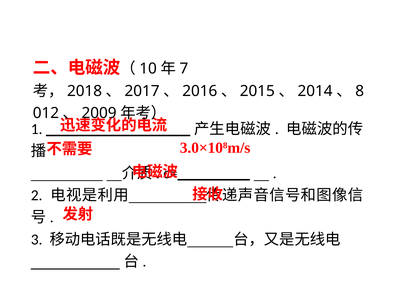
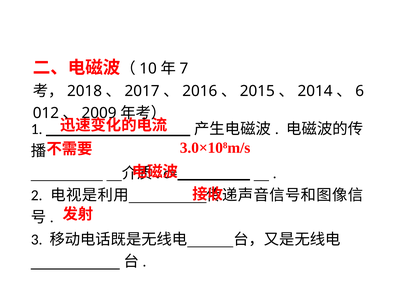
8: 8 -> 6
